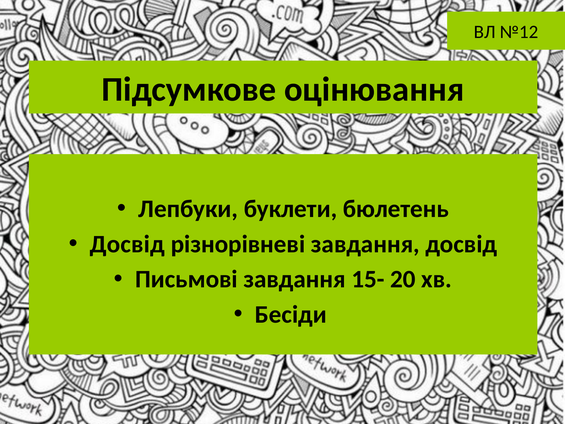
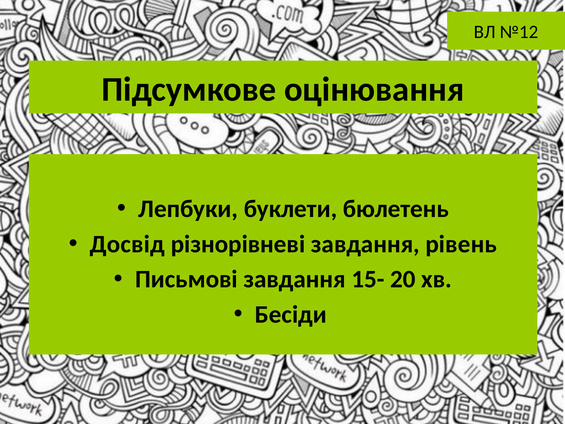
завдання досвід: досвід -> рівень
